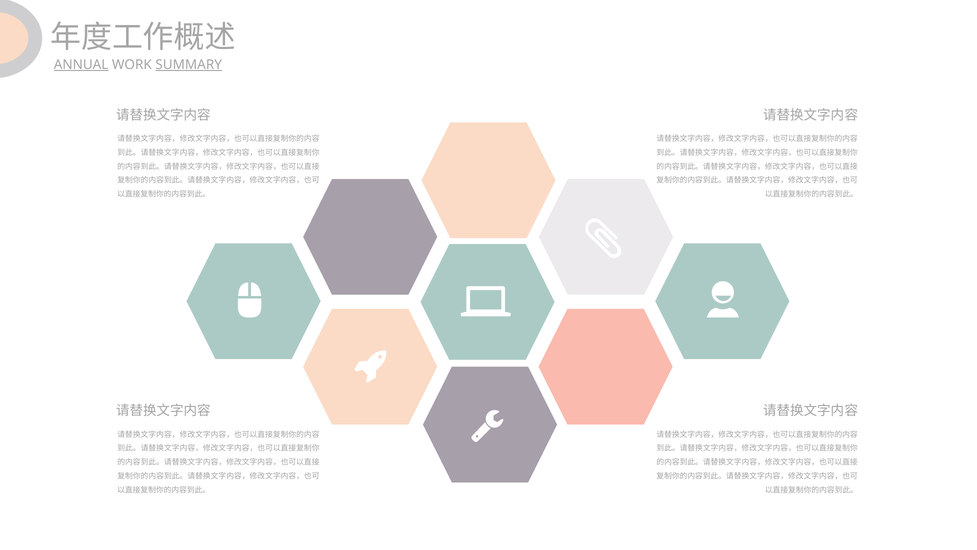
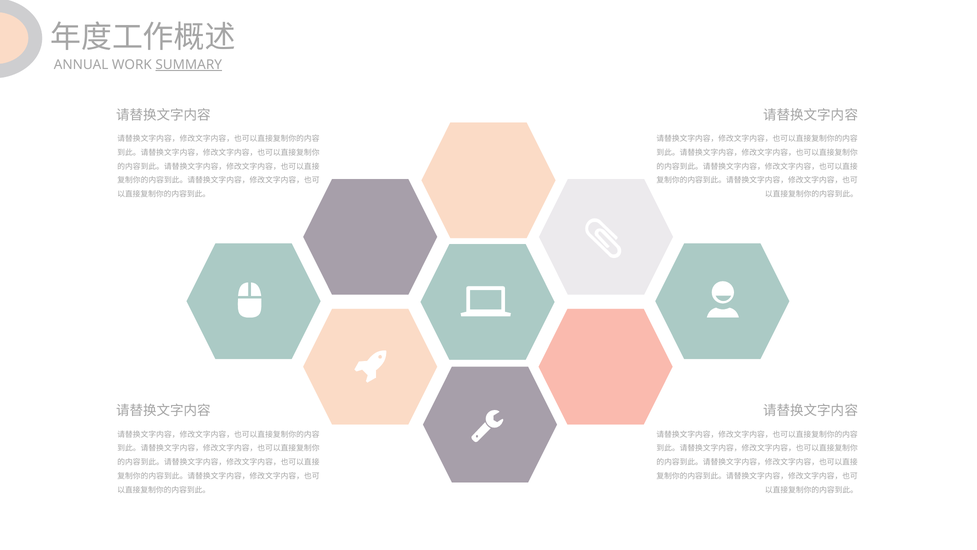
ANNUAL underline: present -> none
